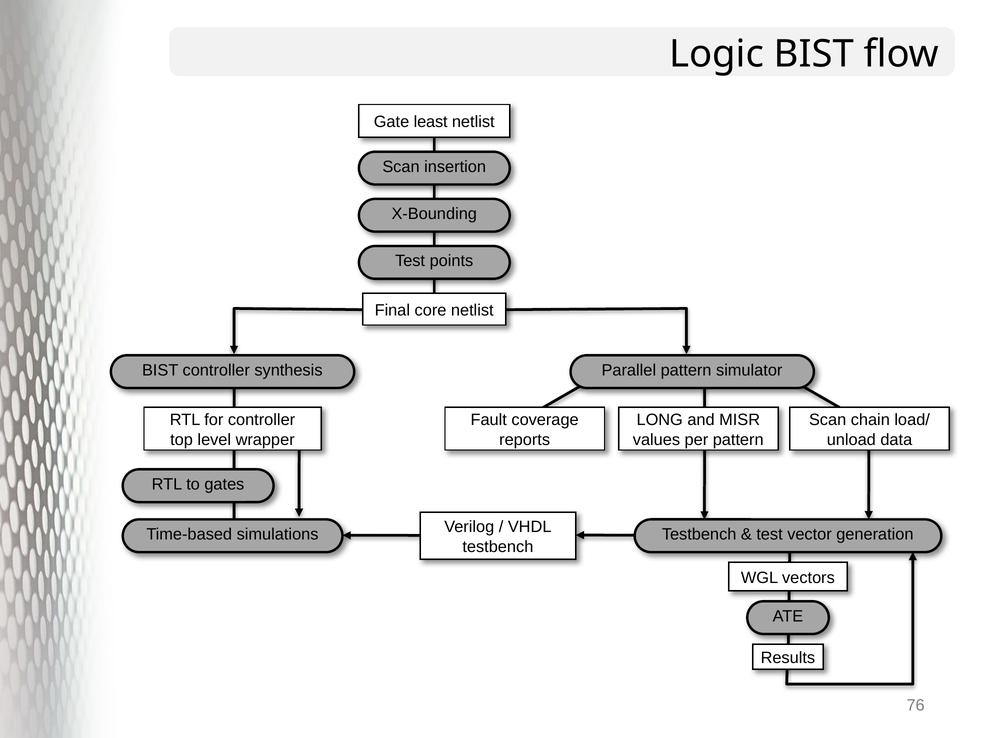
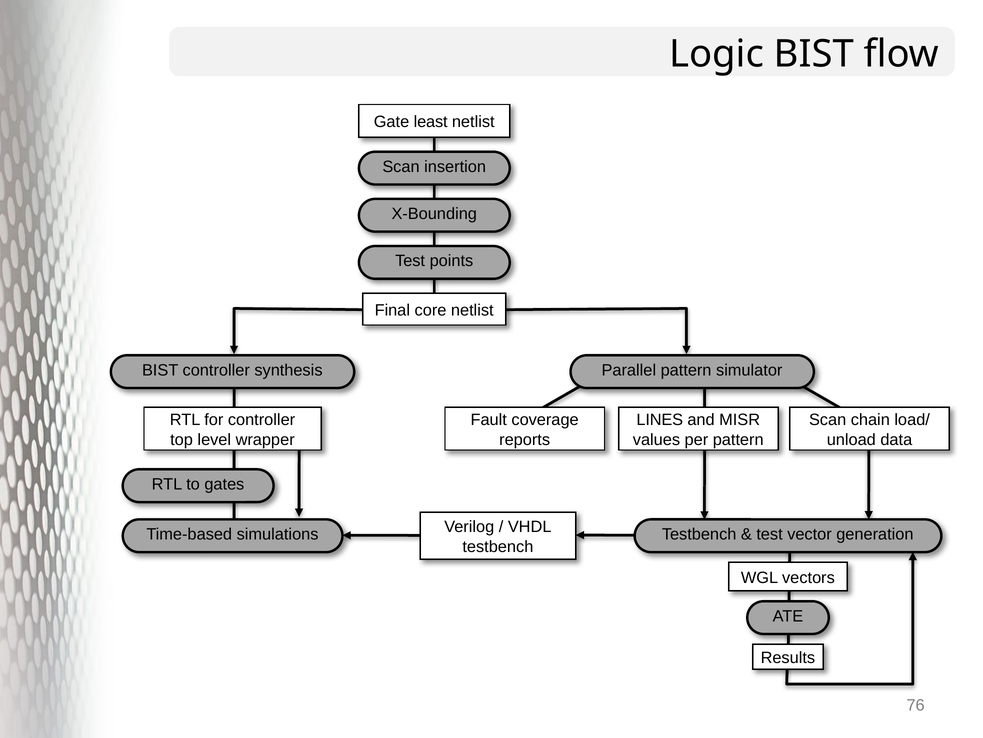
LONG: LONG -> LINES
